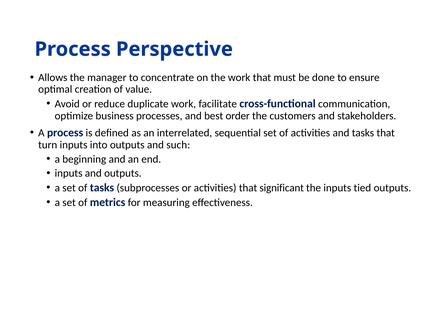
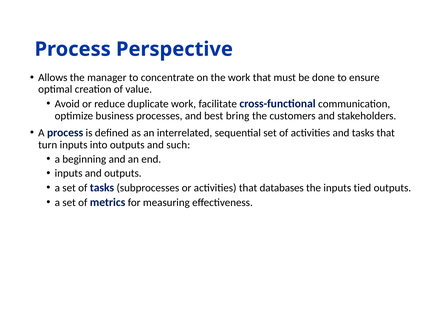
order: order -> bring
significant: significant -> databases
